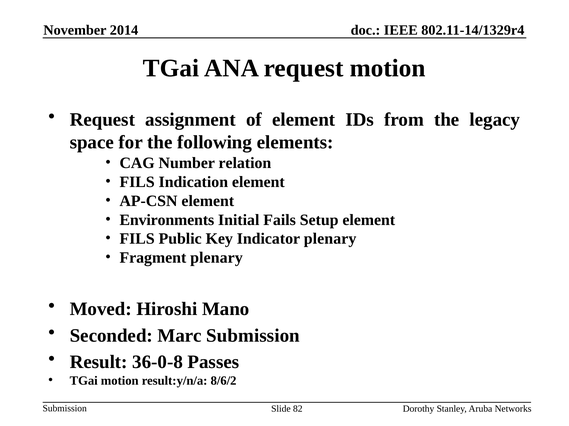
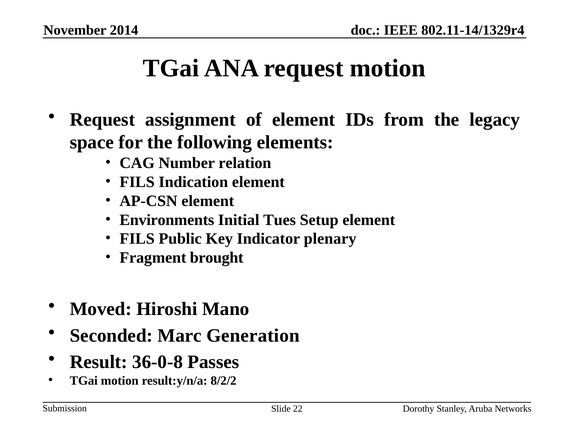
Fails: Fails -> Tues
Fragment plenary: plenary -> brought
Marc Submission: Submission -> Generation
8/6/2: 8/6/2 -> 8/2/2
82: 82 -> 22
